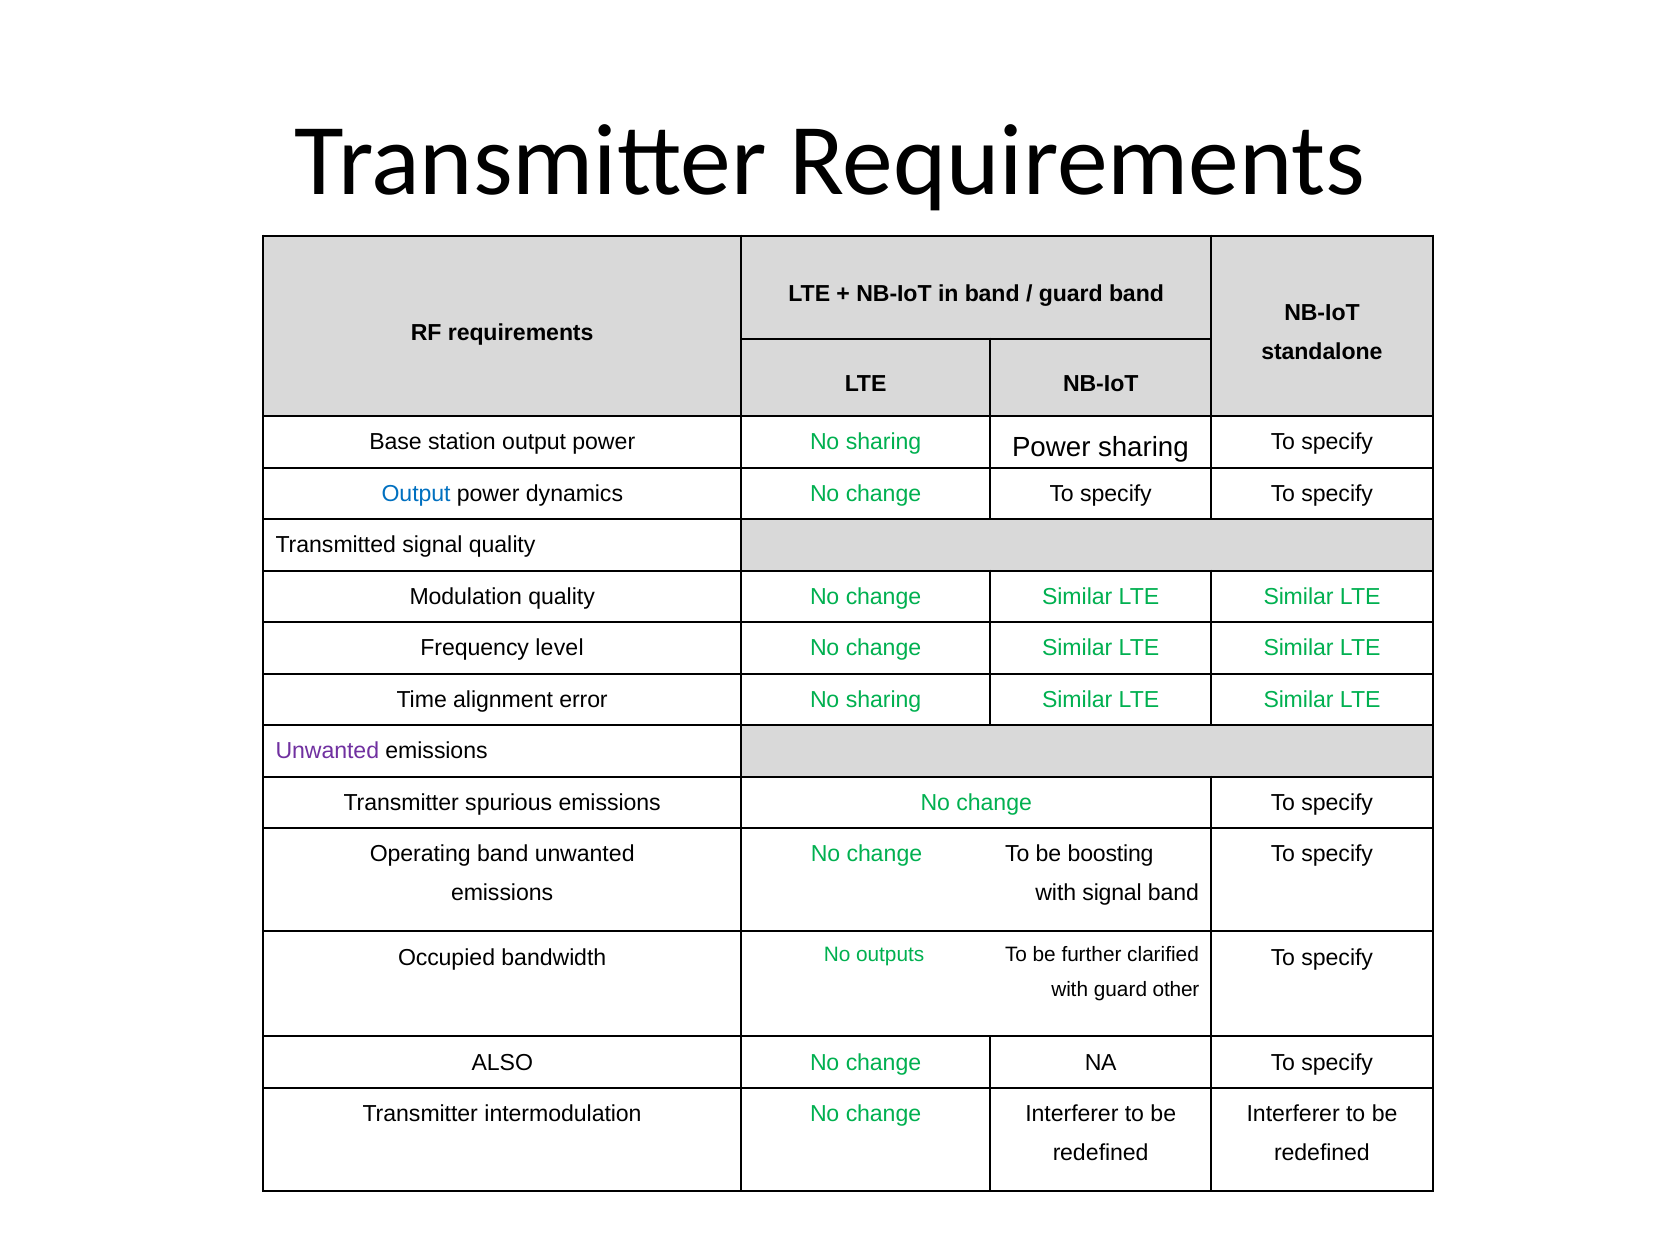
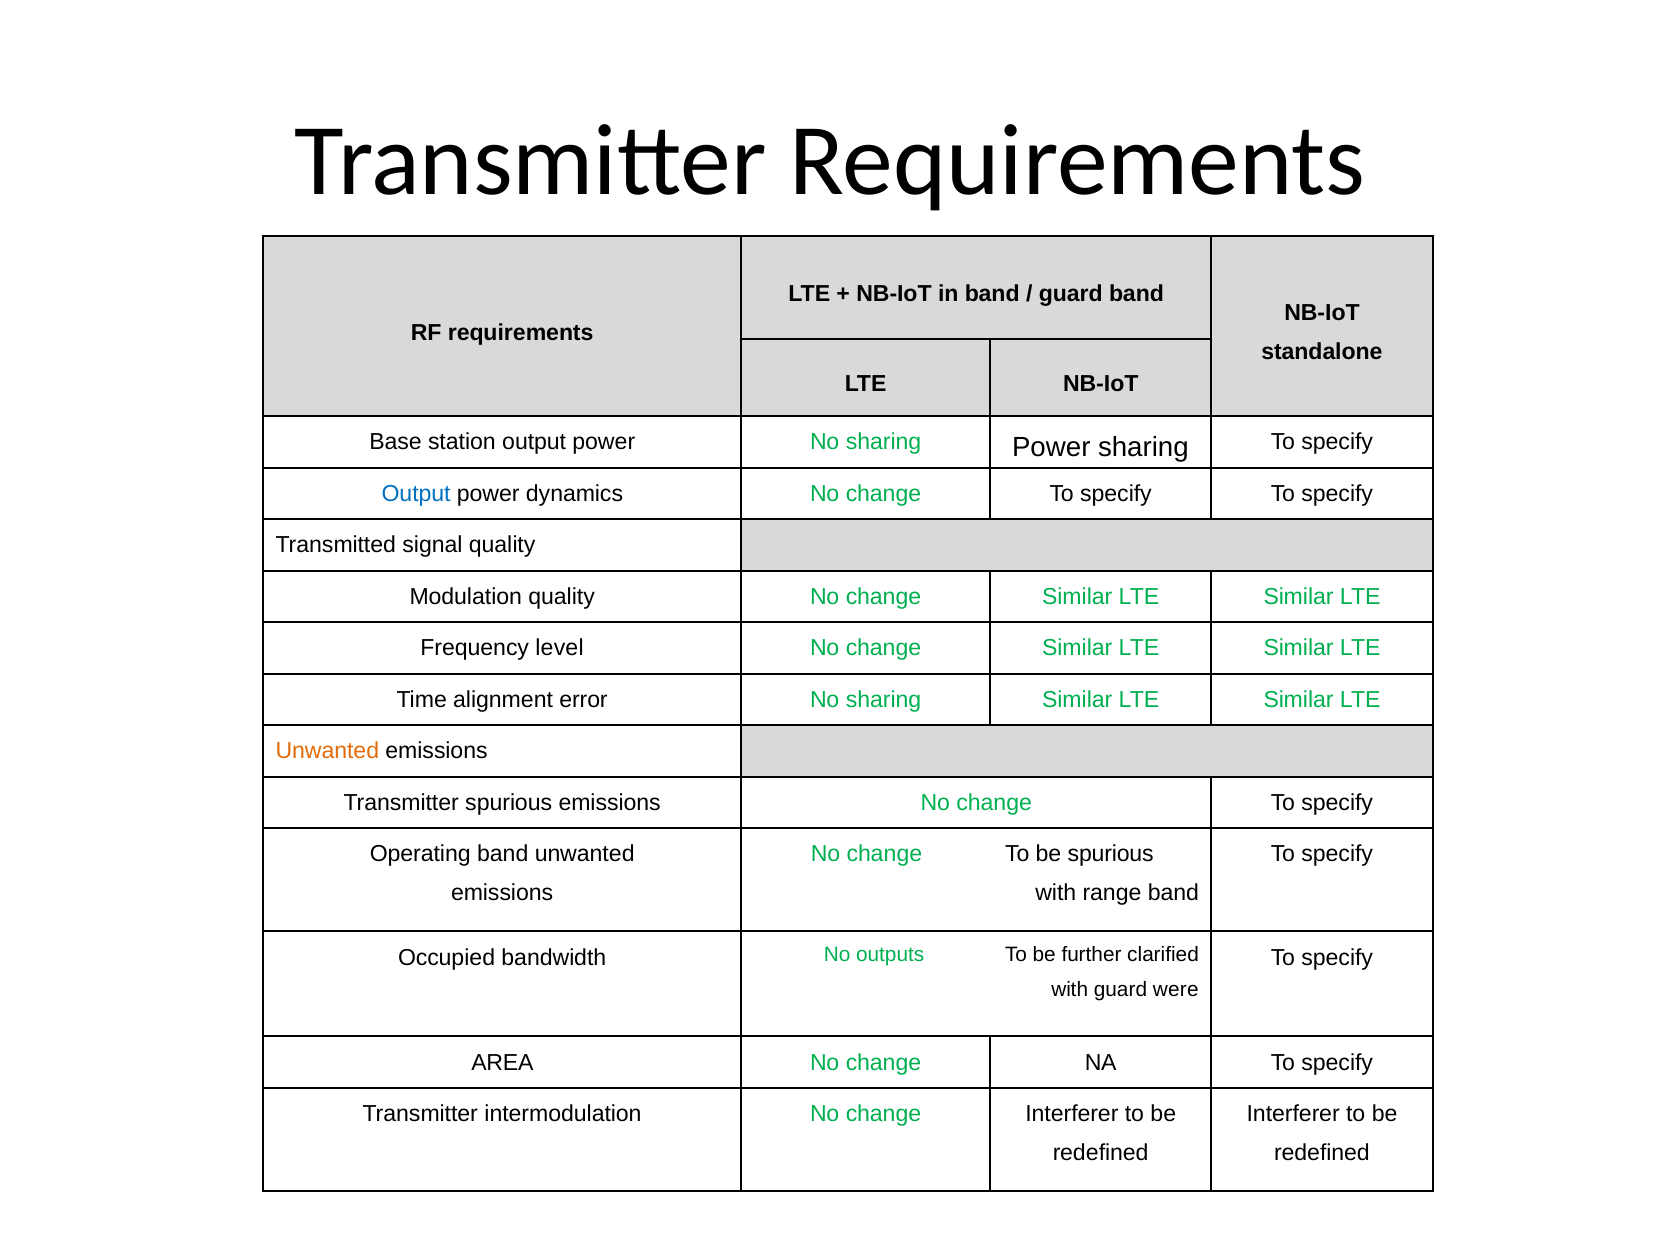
Unwanted at (327, 751) colour: purple -> orange
be boosting: boosting -> spurious
with signal: signal -> range
other: other -> were
ALSO: ALSO -> AREA
